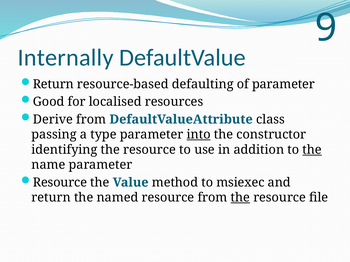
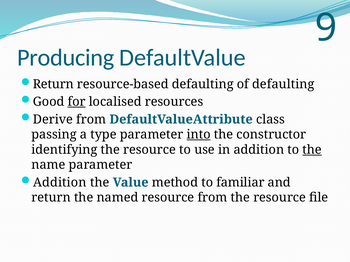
Internally: Internally -> Producing
of parameter: parameter -> defaulting
for underline: none -> present
Resource at (60, 183): Resource -> Addition
msiexec: msiexec -> familiar
the at (240, 198) underline: present -> none
